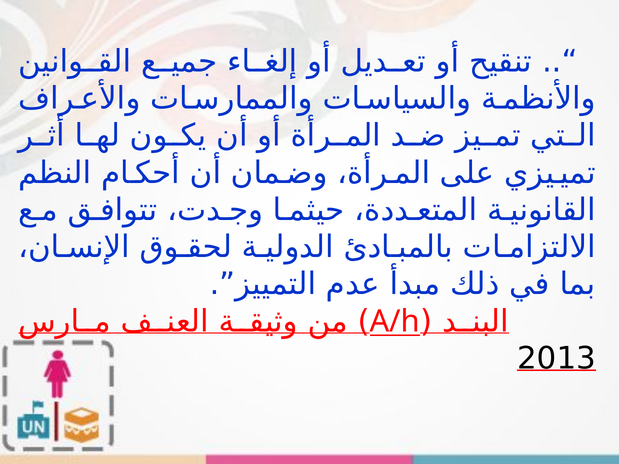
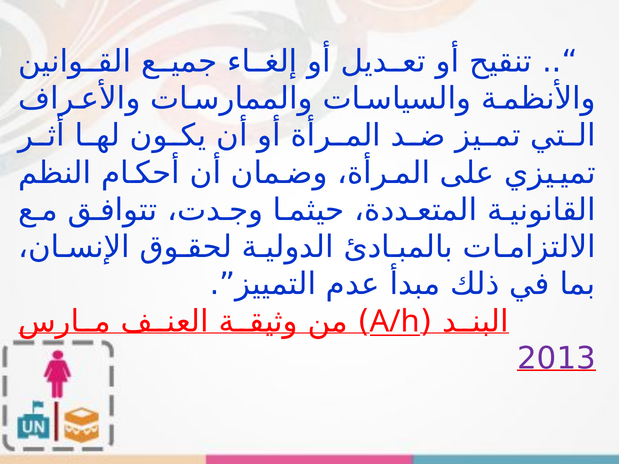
2013 colour: black -> purple
